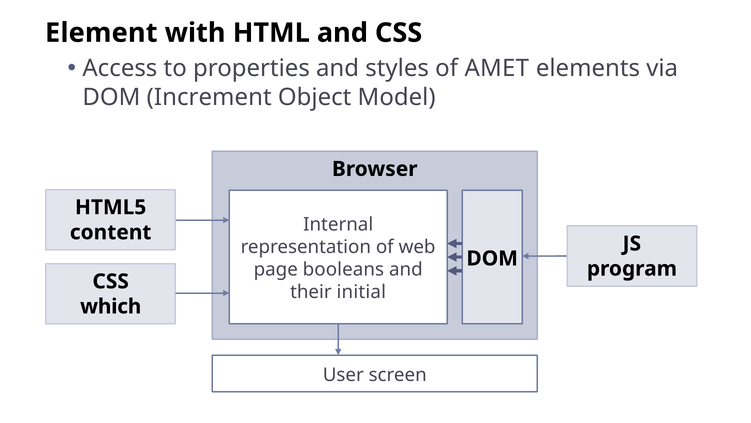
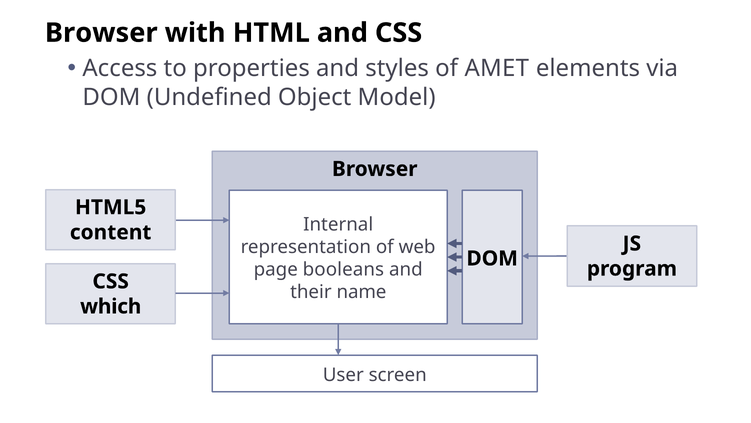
Element at (101, 33): Element -> Browser
Increment: Increment -> Undefined
initial: initial -> name
